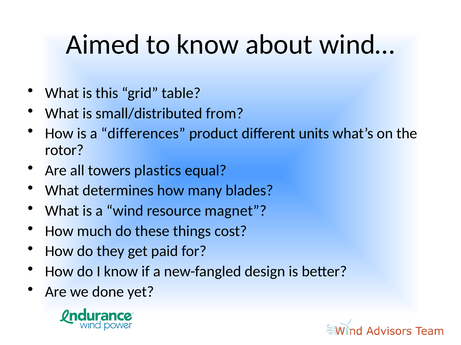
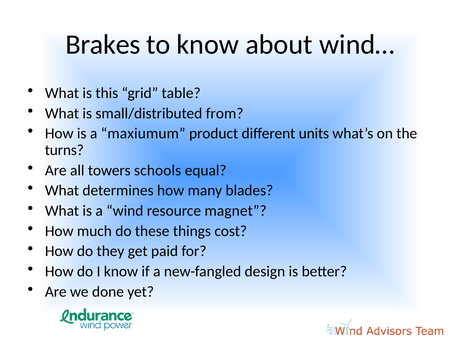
Aimed: Aimed -> Brakes
differences: differences -> maxiumum
rotor: rotor -> turns
plastics: plastics -> schools
